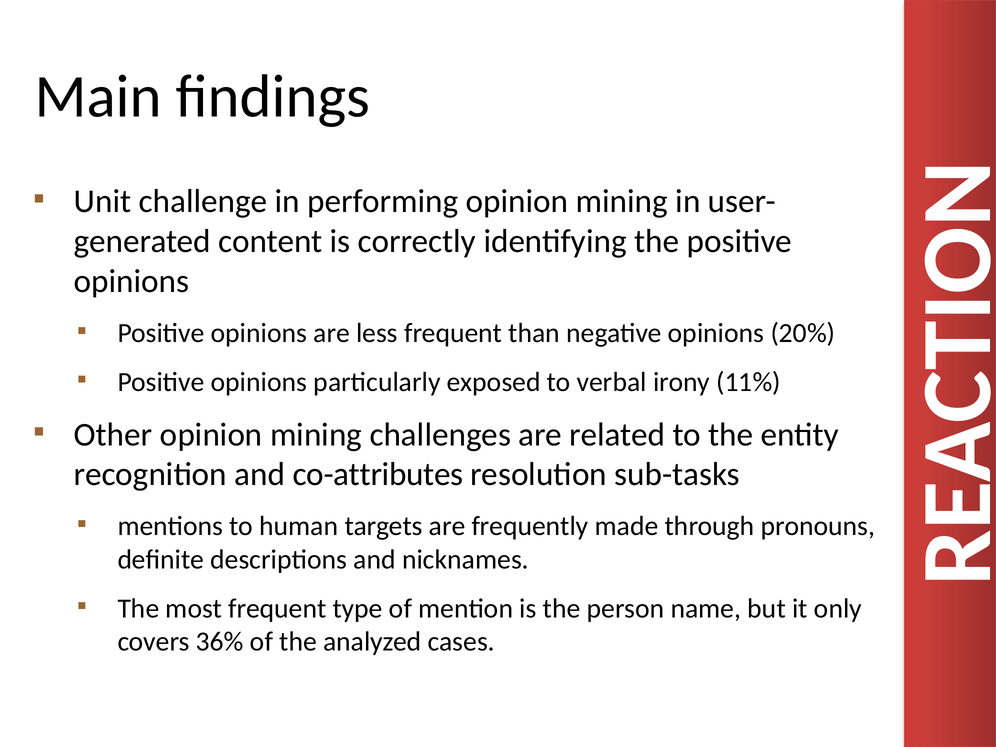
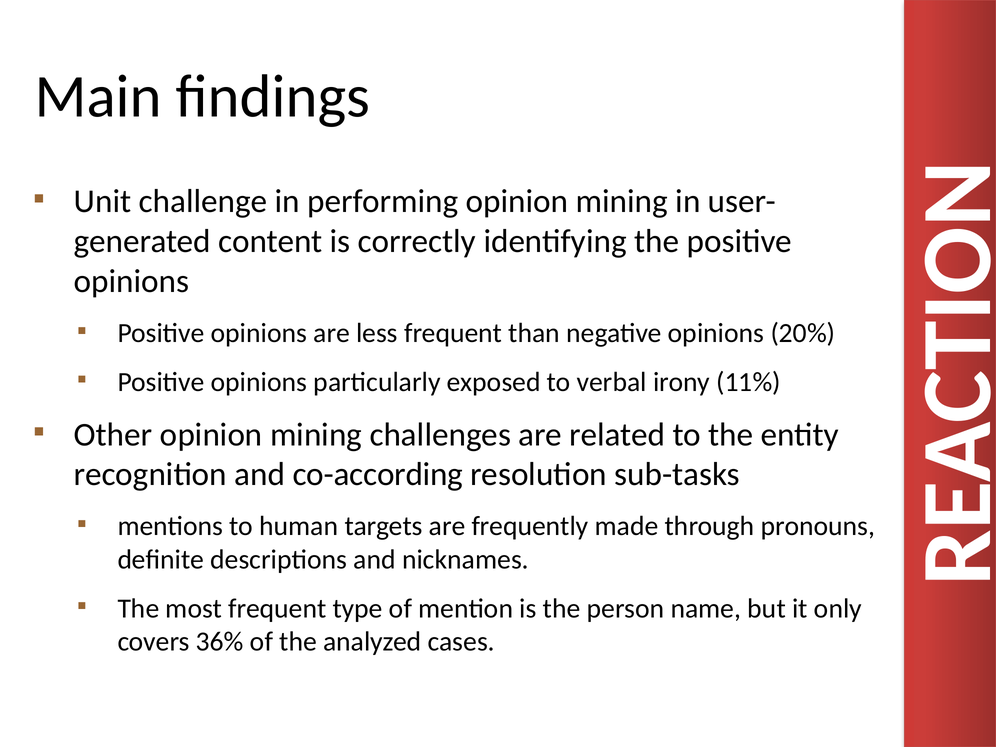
co-attributes: co-attributes -> co-according
